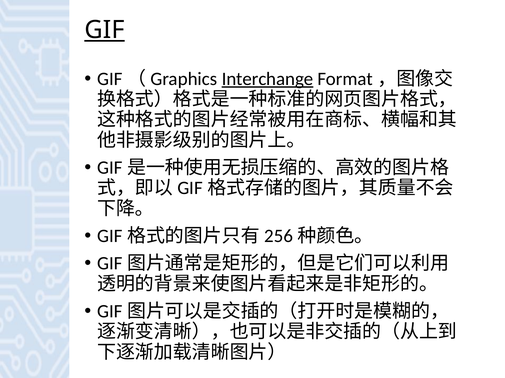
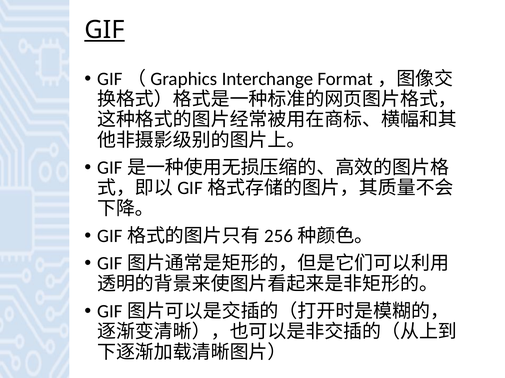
Interchange underline: present -> none
